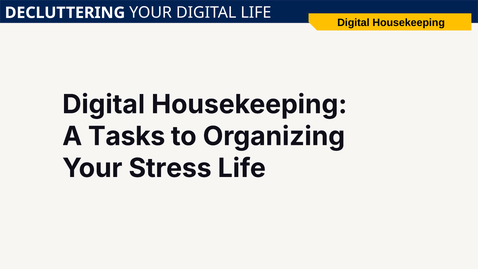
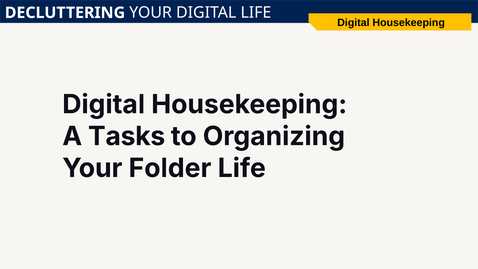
Stress: Stress -> Folder
